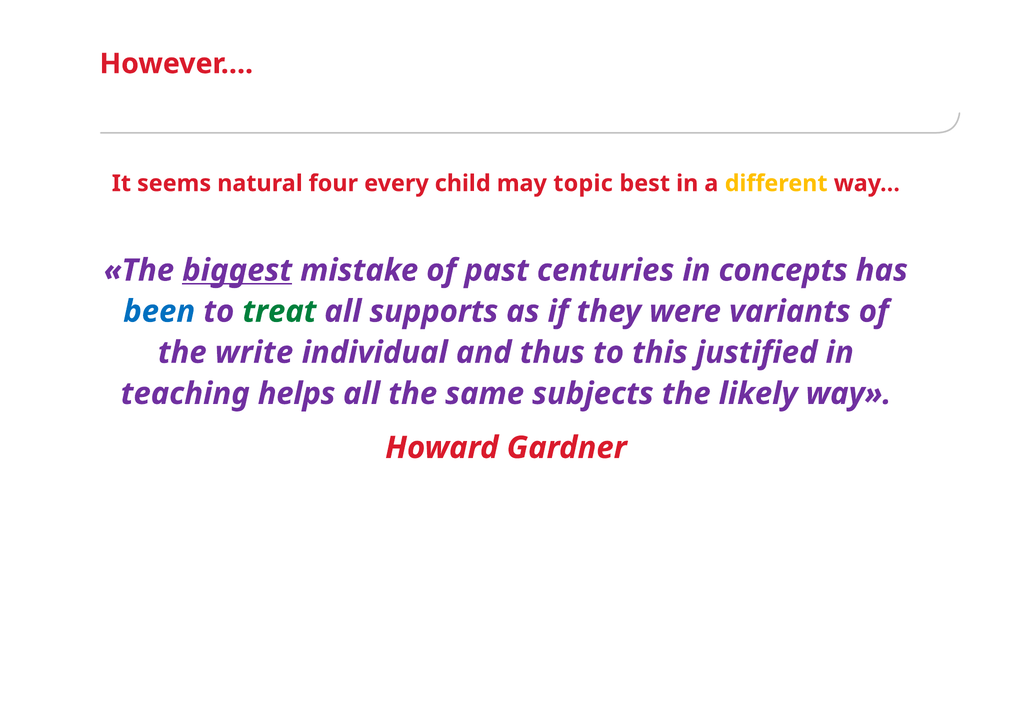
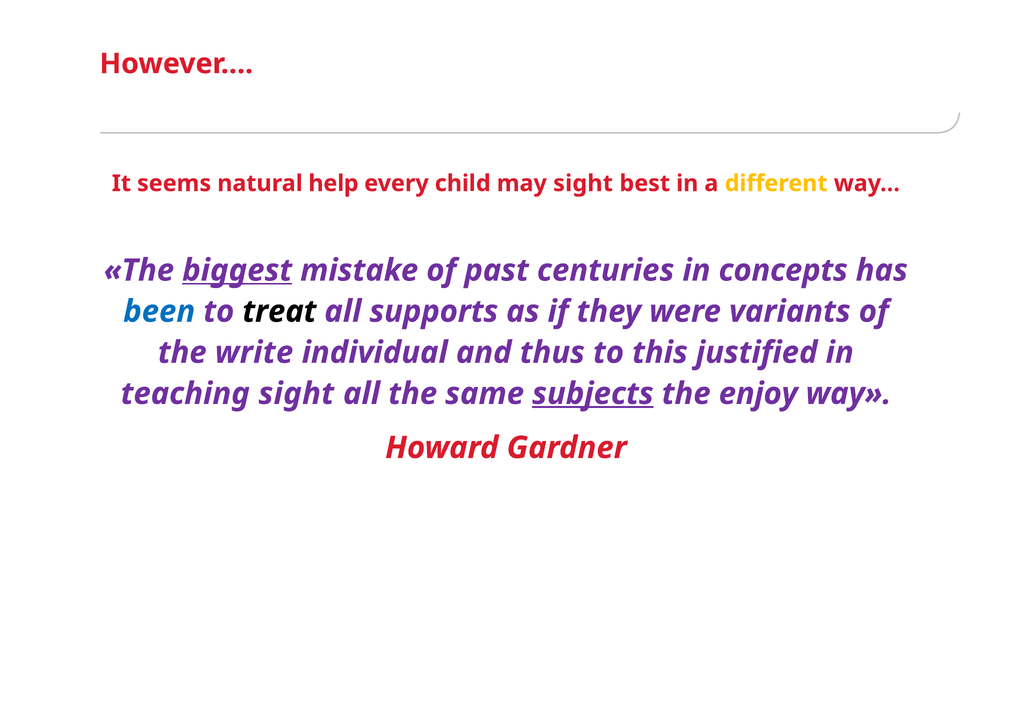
four: four -> help
may topic: topic -> sight
treat colour: green -> black
teaching helps: helps -> sight
subjects underline: none -> present
likely: likely -> enjoy
